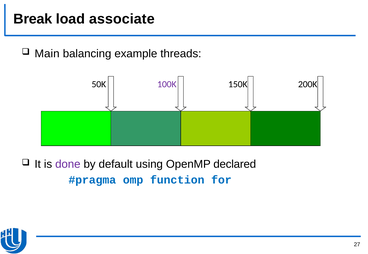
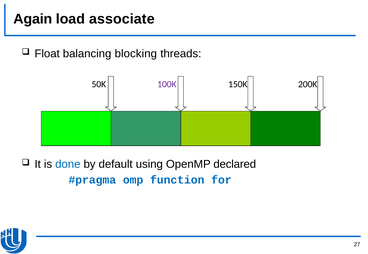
Break: Break -> Again
Main: Main -> Float
example: example -> blocking
done colour: purple -> blue
